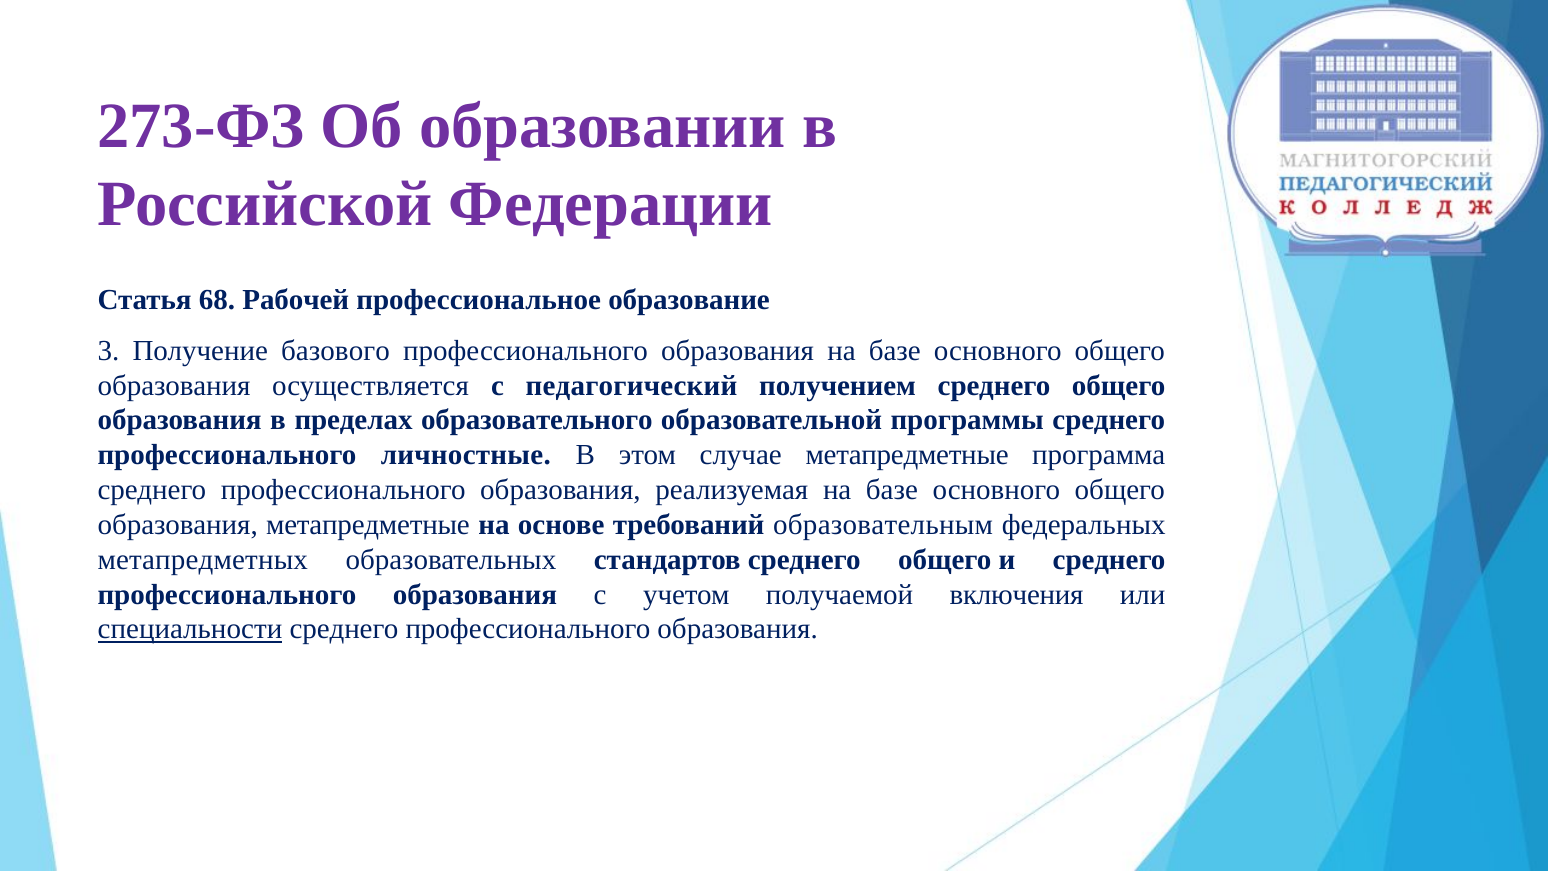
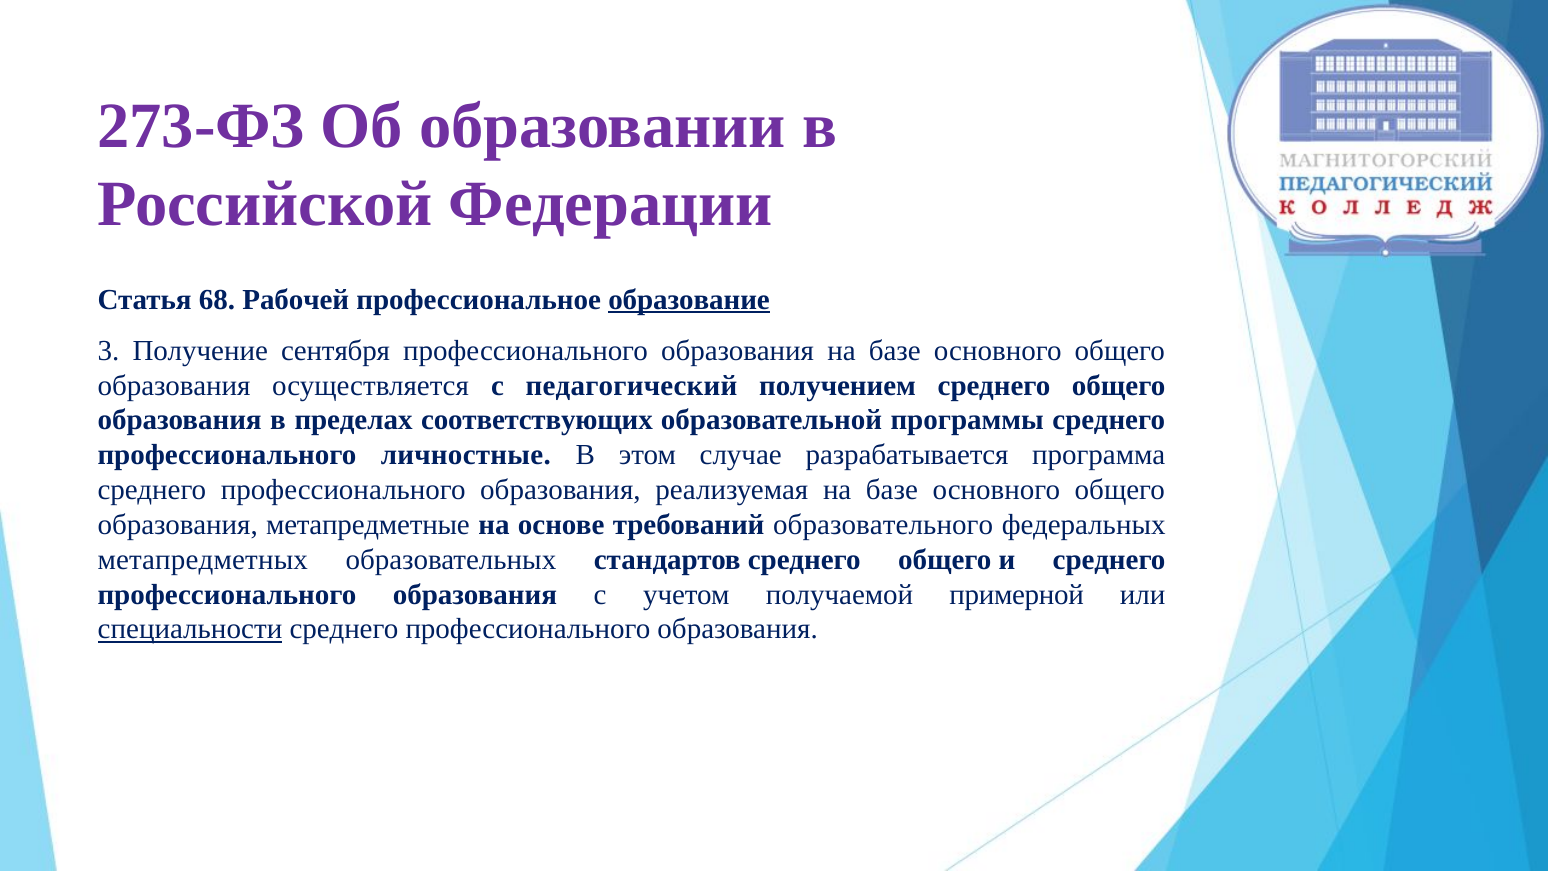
образование underline: none -> present
базового: базового -> сентября
образовательного: образовательного -> соответствующих
случае метапредметные: метапредметные -> разрабатывается
образовательным: образовательным -> образовательного
включения: включения -> примерной
